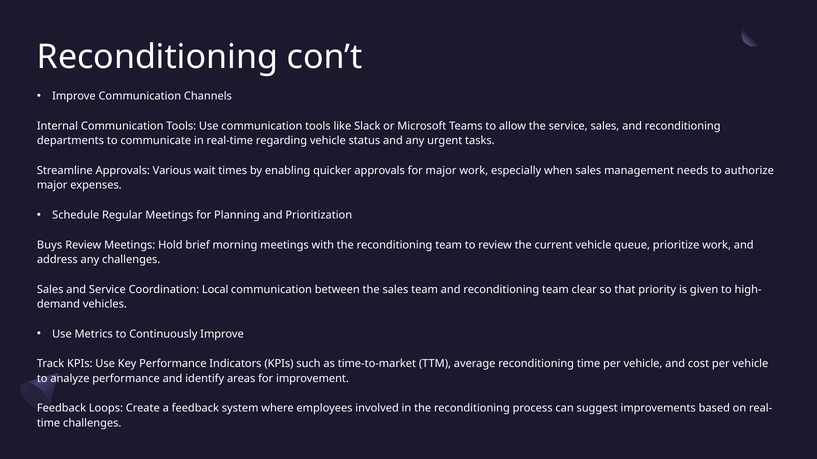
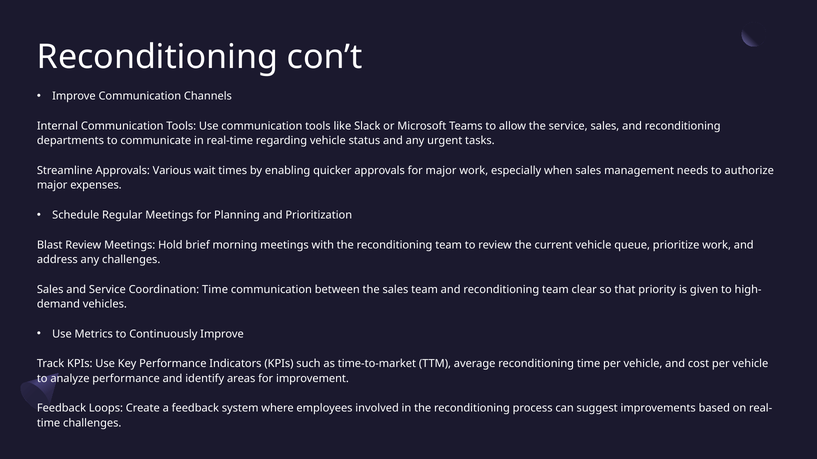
Buys: Buys -> Blast
Coordination Local: Local -> Time
